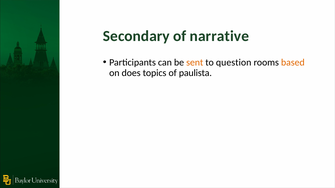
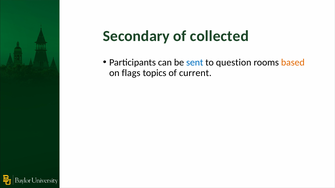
narrative: narrative -> collected
sent colour: orange -> blue
does: does -> flags
paulista: paulista -> current
